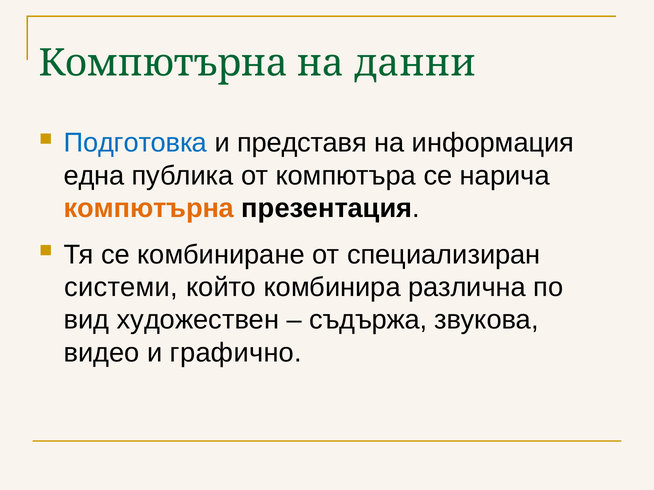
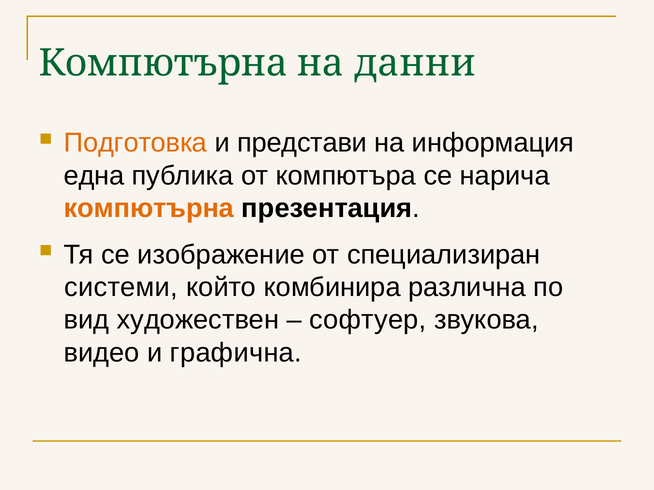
Подготовка colour: blue -> orange
представя: представя -> представи
комбиниране: комбиниране -> изображение
съдържа: съдържа -> софтуер
графично: графично -> графична
